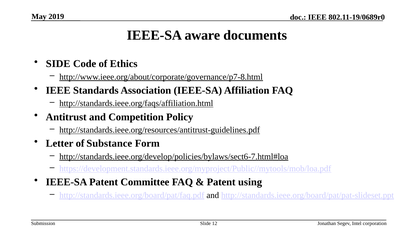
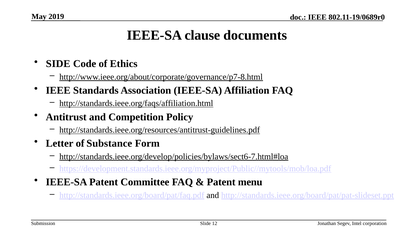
aware: aware -> clause
using: using -> menu
